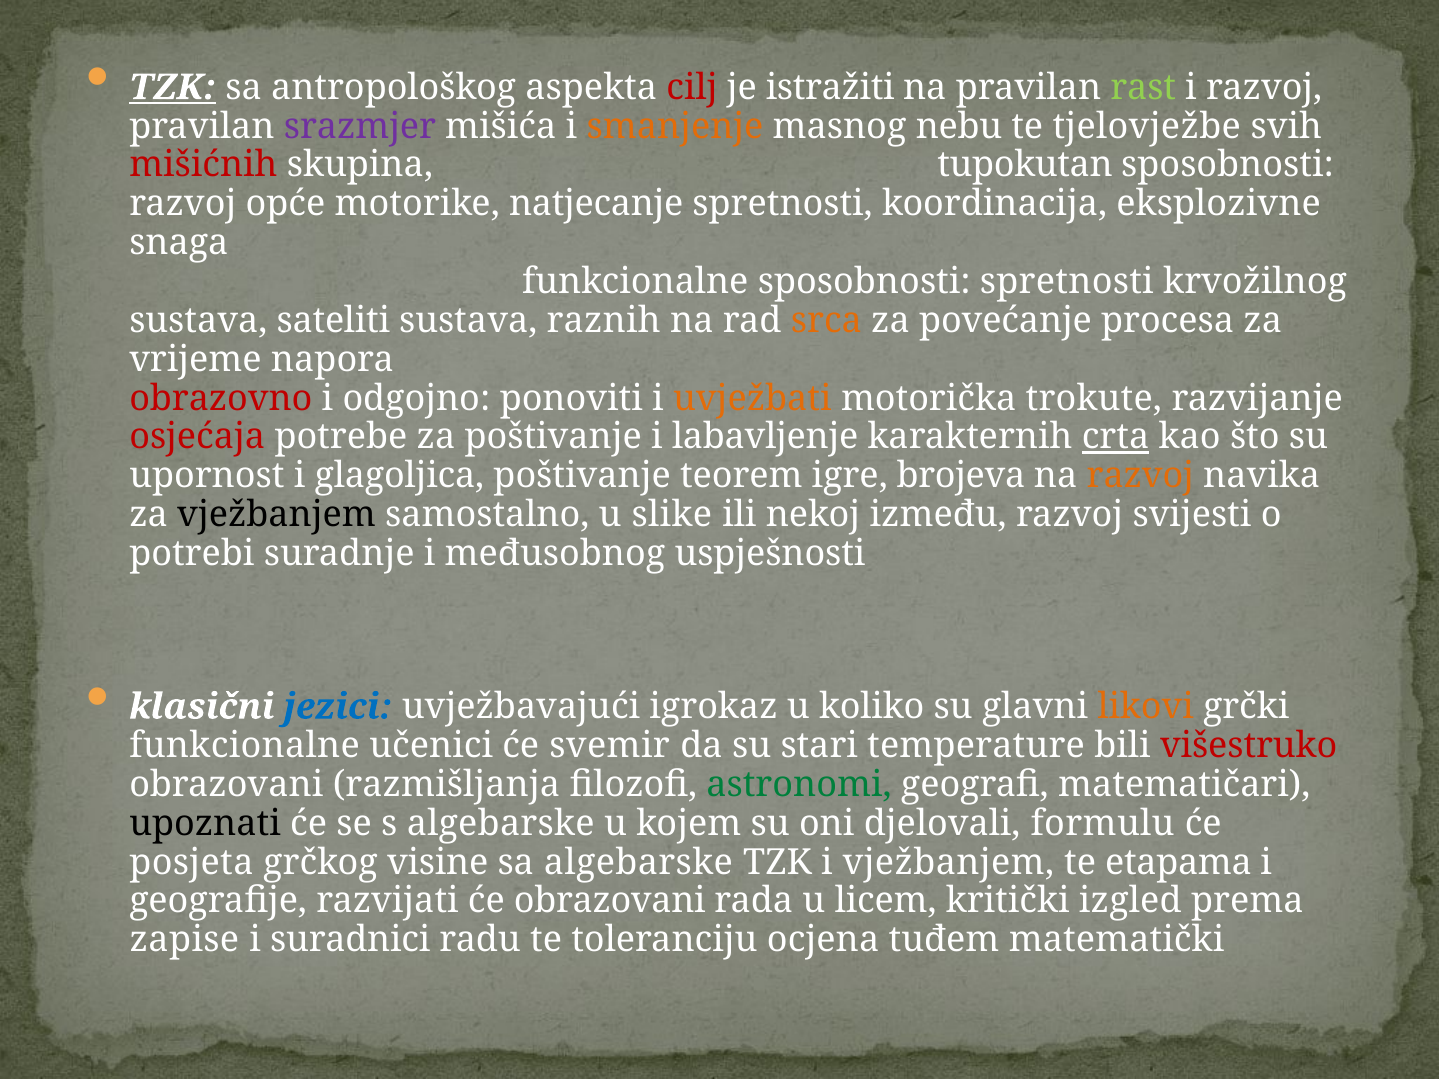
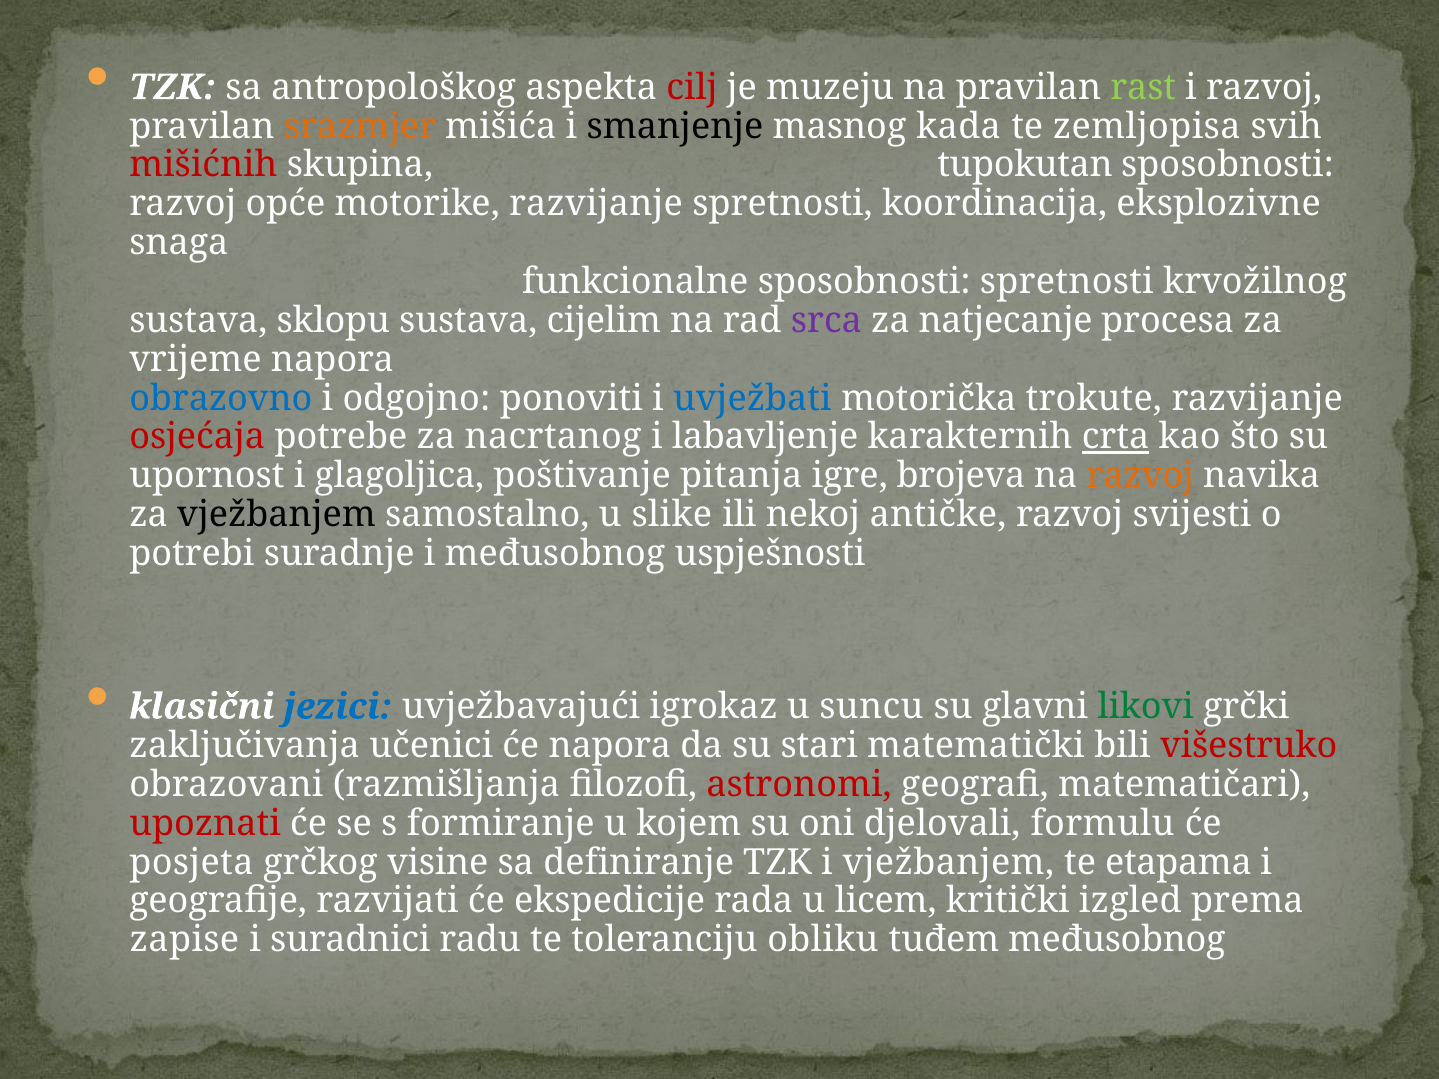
TZK at (173, 87) underline: present -> none
istražiti: istražiti -> muzeju
srazmjer colour: purple -> orange
smanjenje colour: orange -> black
nebu: nebu -> kada
tjelovježbe: tjelovježbe -> zemljopisa
motorike natjecanje: natjecanje -> razvijanje
sateliti: sateliti -> sklopu
raznih: raznih -> cijelim
srca colour: orange -> purple
povećanje: povećanje -> natjecanje
obrazovno colour: red -> blue
uvježbati colour: orange -> blue
za poštivanje: poštivanje -> nacrtanog
teorem: teorem -> pitanja
između: između -> antičke
koliko: koliko -> suncu
likovi colour: orange -> green
funkcionalne at (245, 746): funkcionalne -> zaključivanja
će svemir: svemir -> napora
temperature: temperature -> matematički
astronomi colour: green -> red
upoznati colour: black -> red
s algebarske: algebarske -> formiranje
sa algebarske: algebarske -> definiranje
će obrazovani: obrazovani -> ekspedicije
ocjena: ocjena -> obliku
tuđem matematički: matematički -> međusobnog
